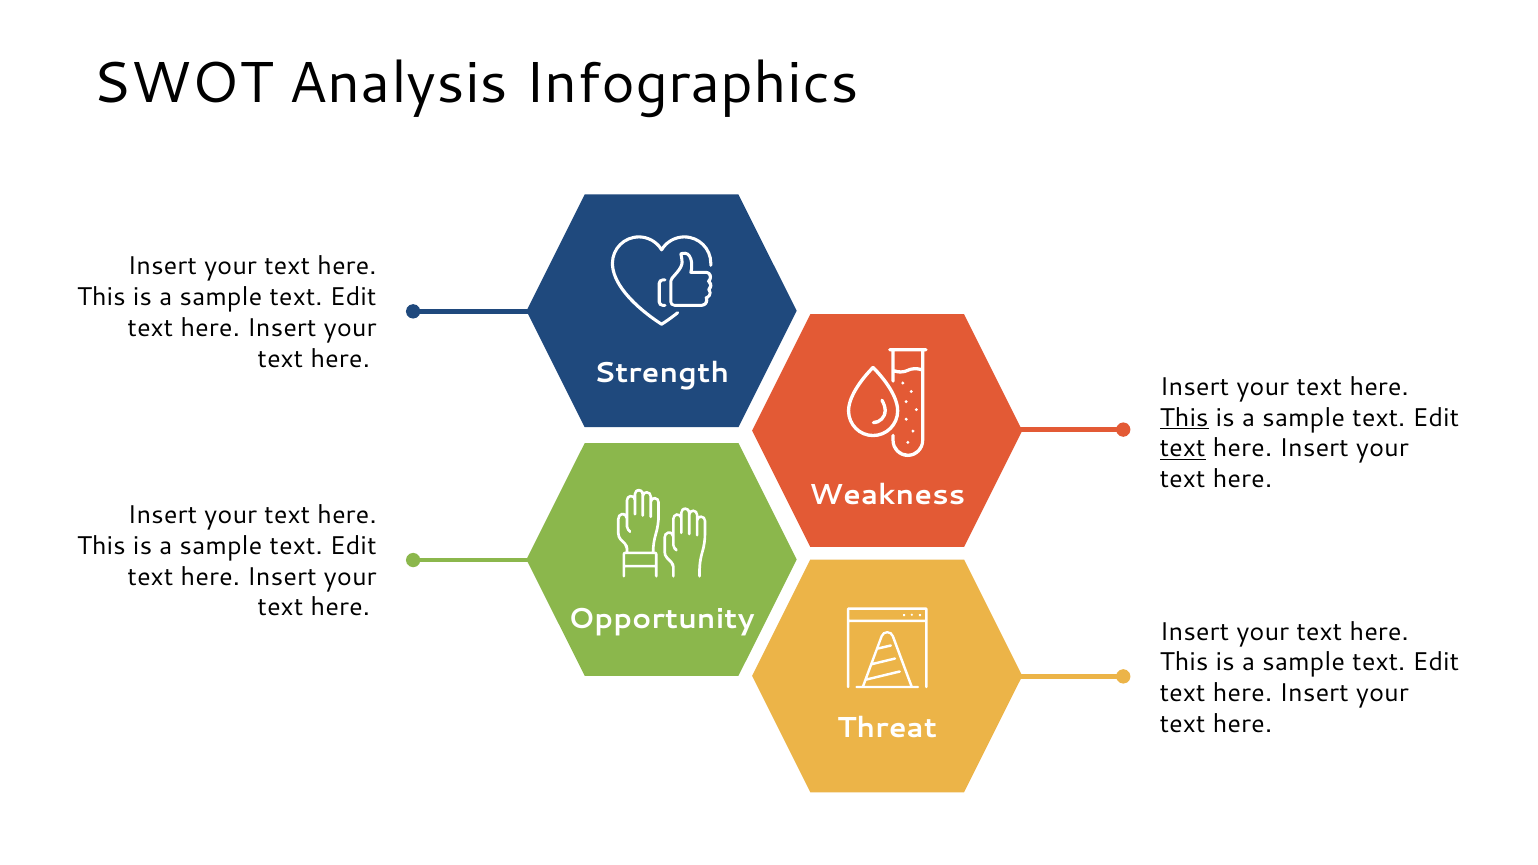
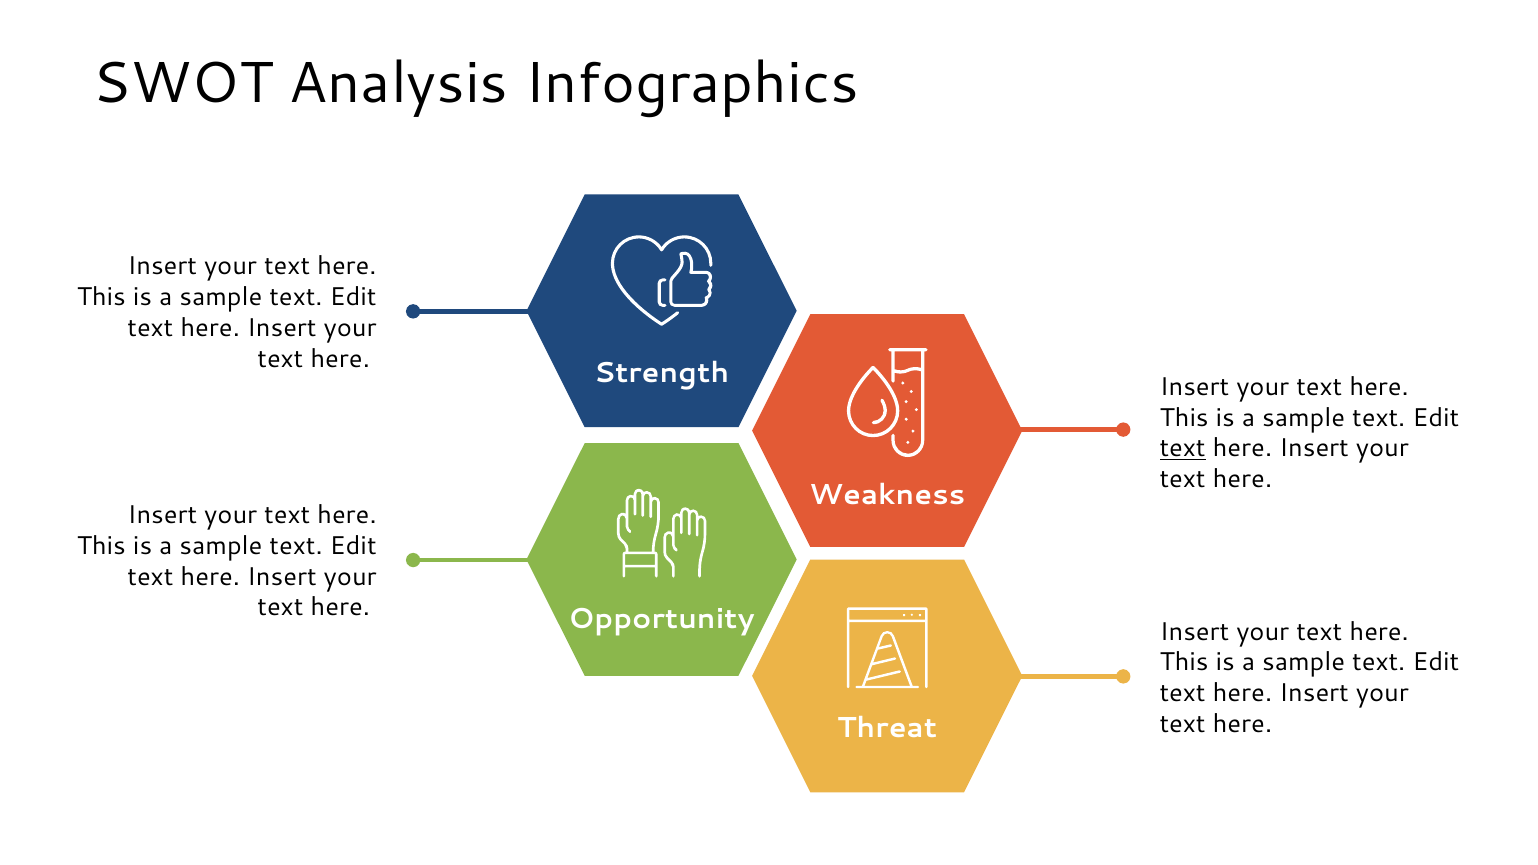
This at (1184, 418) underline: present -> none
